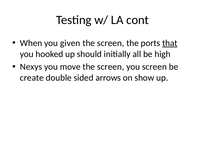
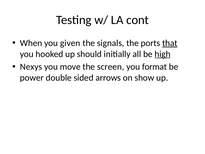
screen at (111, 43): screen -> signals
high underline: none -> present
you screen: screen -> format
create: create -> power
